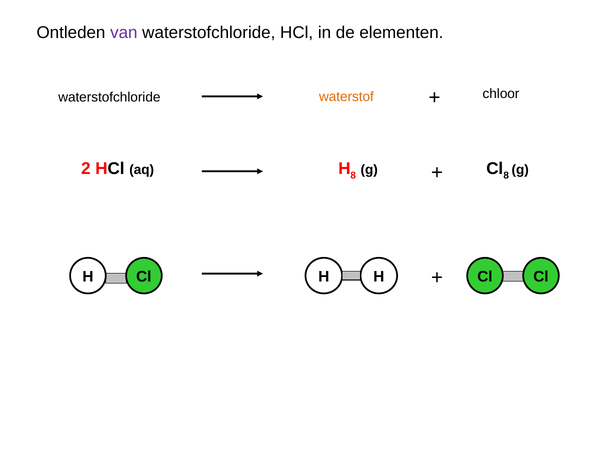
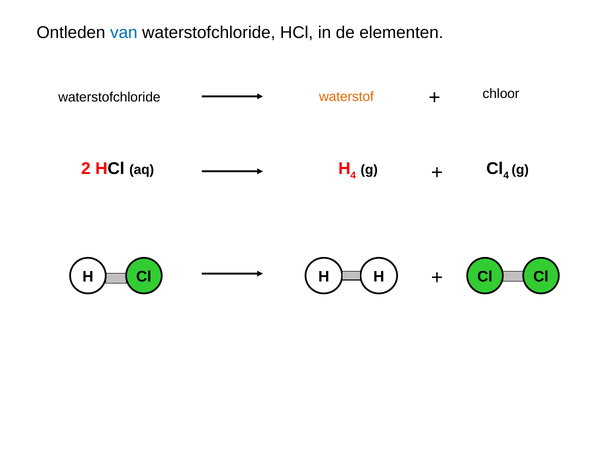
van colour: purple -> blue
H 8: 8 -> 4
Cl 8: 8 -> 4
